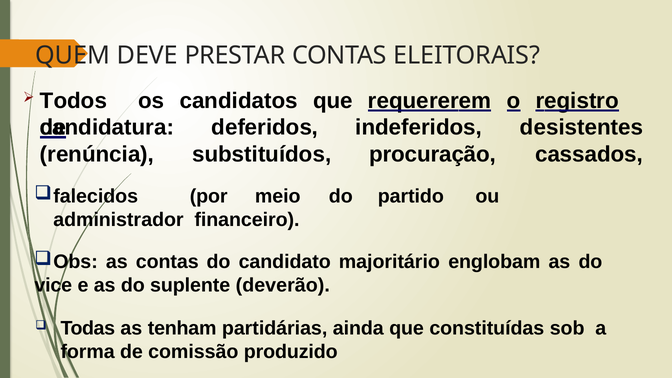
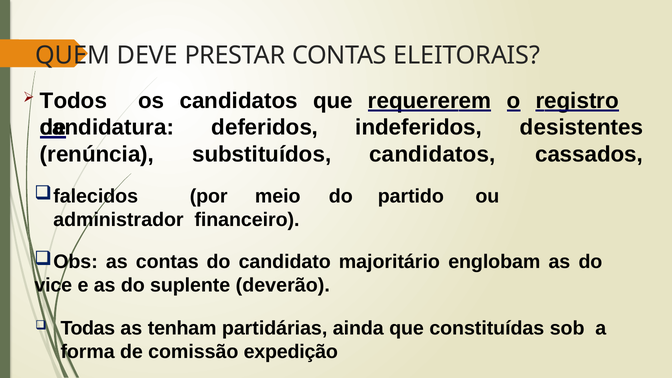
procuração at (433, 154): procuração -> candidatos
produzido: produzido -> expedição
